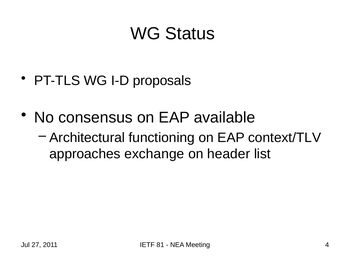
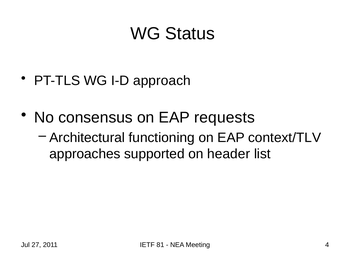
proposals: proposals -> approach
available: available -> requests
exchange: exchange -> supported
